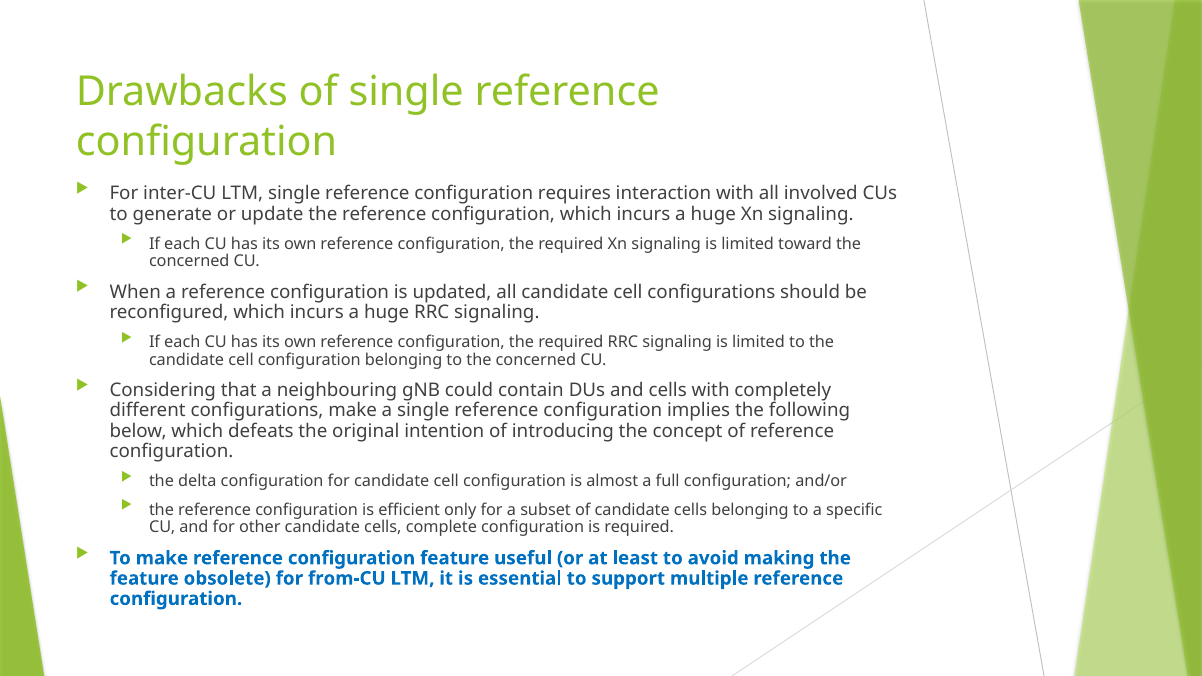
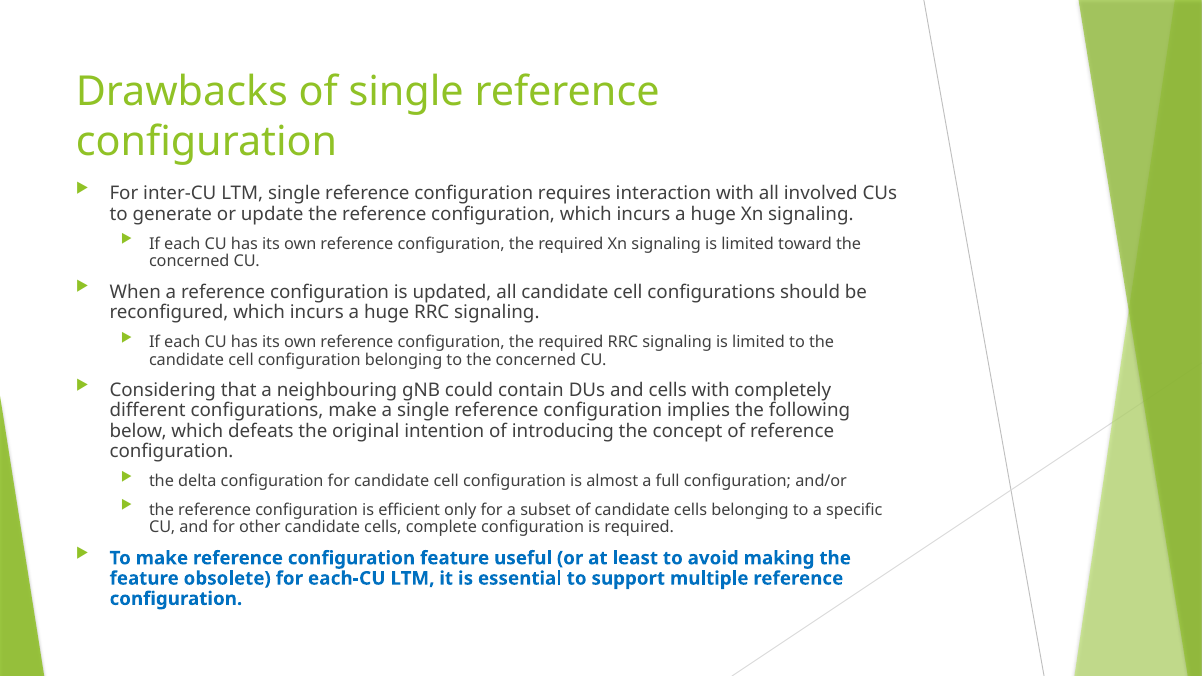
from-CU: from-CU -> each-CU
